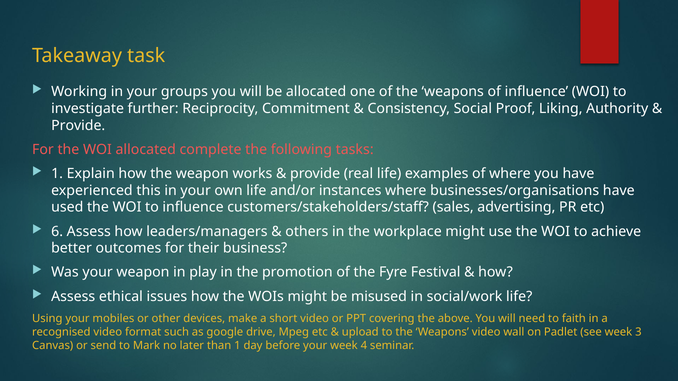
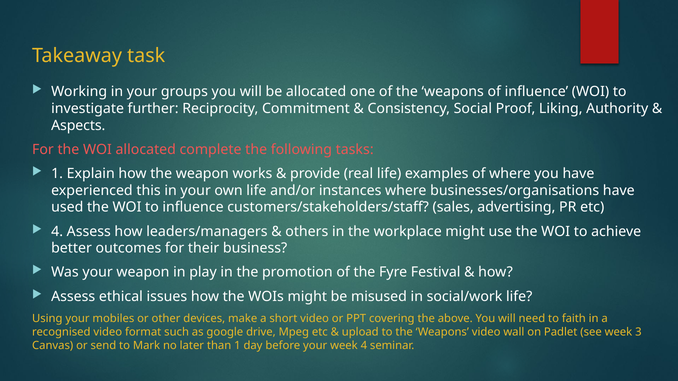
Provide at (78, 126): Provide -> Aspects
6 at (57, 232): 6 -> 4
